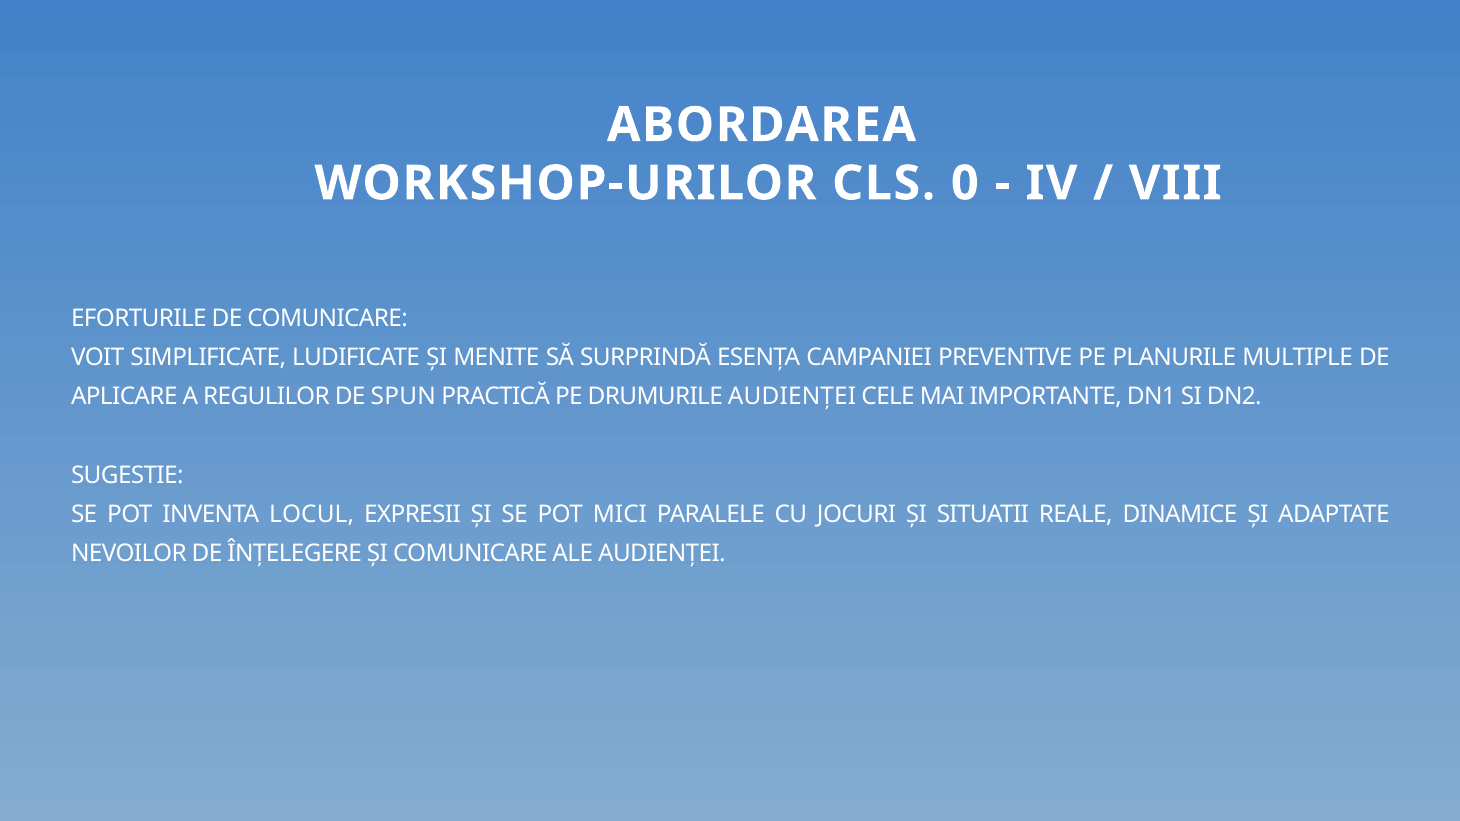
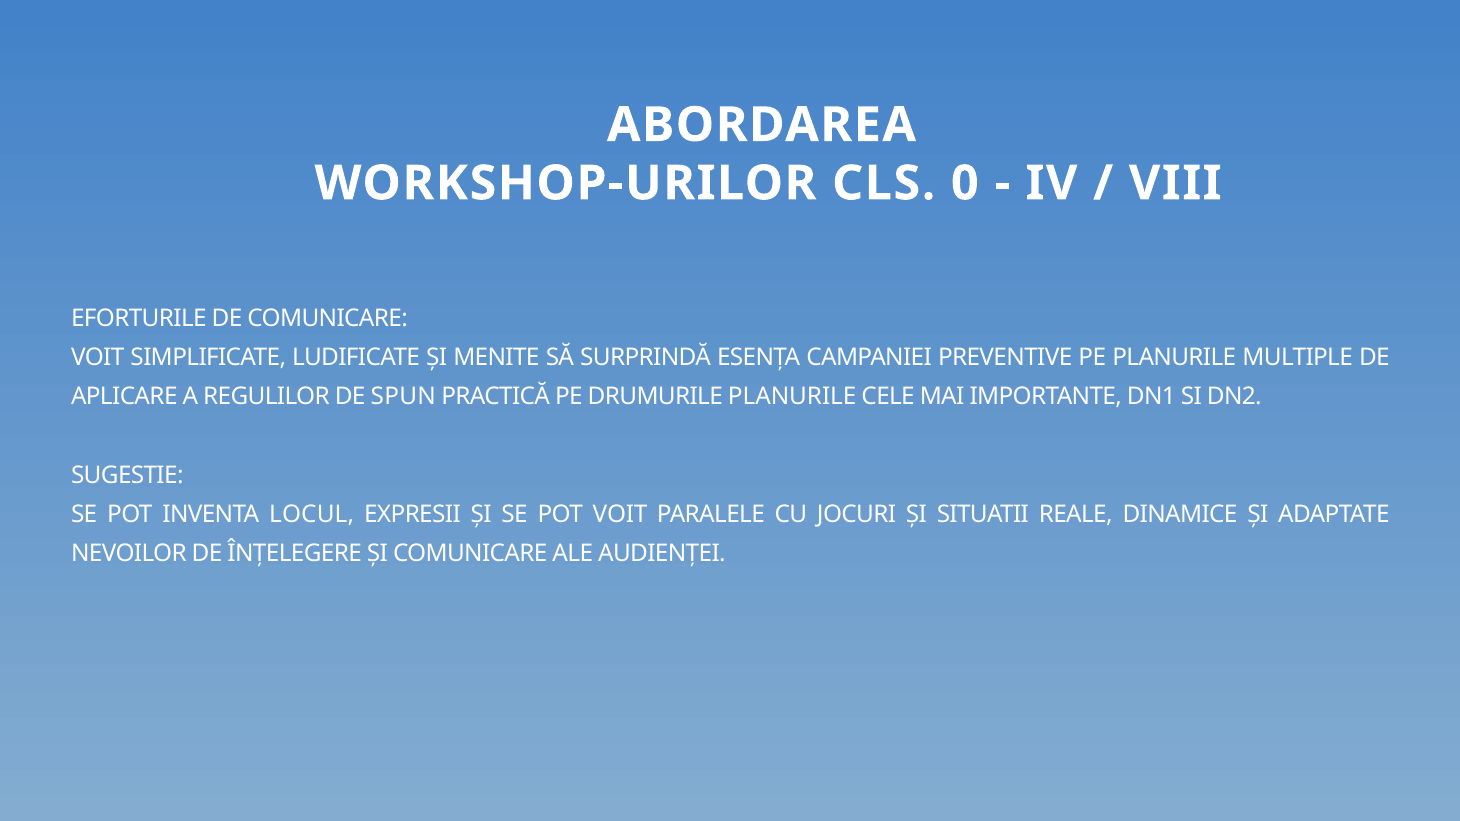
DRUMURILE AUDIENȚEI: AUDIENȚEI -> PLANURILE
POT MICI: MICI -> VOIT
